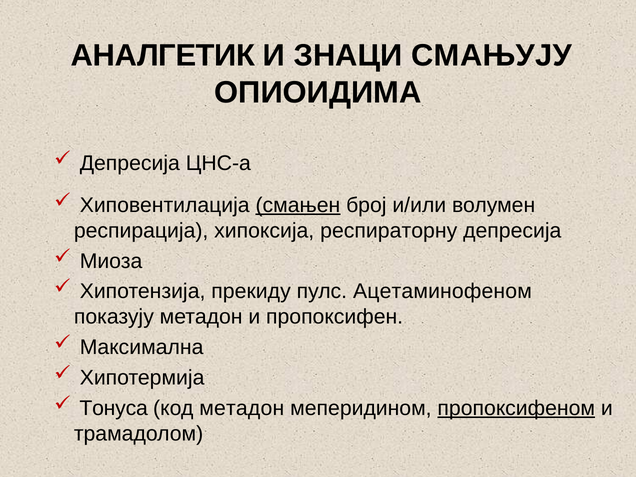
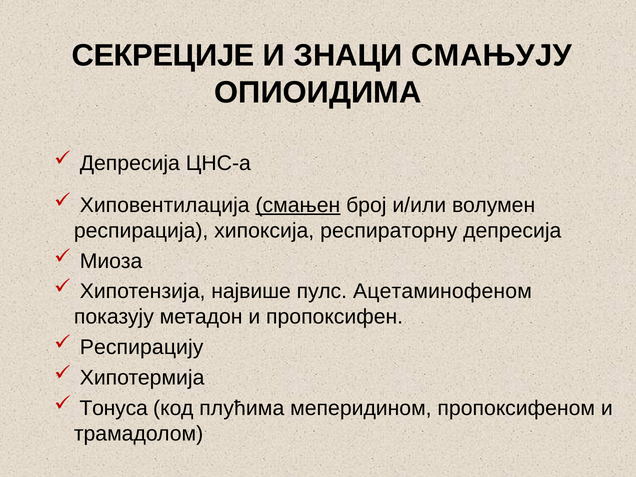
АНАЛГЕТИК: АНАЛГЕТИК -> СЕКРЕЦИЈЕ
прекиду: прекиду -> највише
Максимална: Максимална -> Респирацију
код метадон: метадон -> плућима
пропоксифеном underline: present -> none
